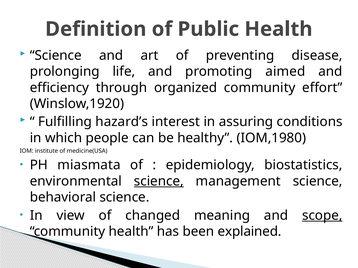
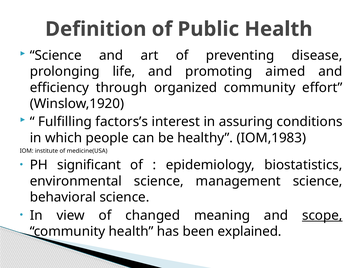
hazard’s: hazard’s -> factors’s
IOM,1980: IOM,1980 -> IOM,1983
miasmata: miasmata -> significant
science at (159, 182) underline: present -> none
